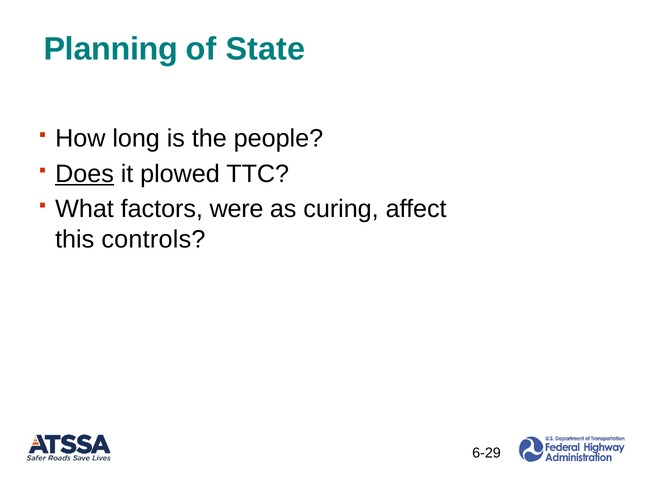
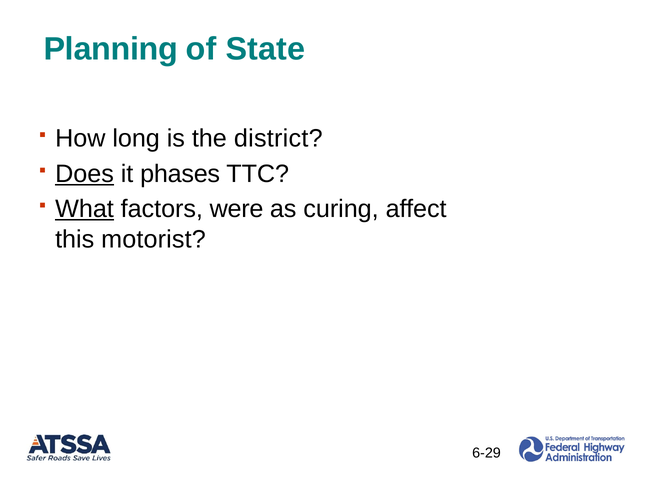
people: people -> district
plowed: plowed -> phases
What underline: none -> present
controls: controls -> motorist
